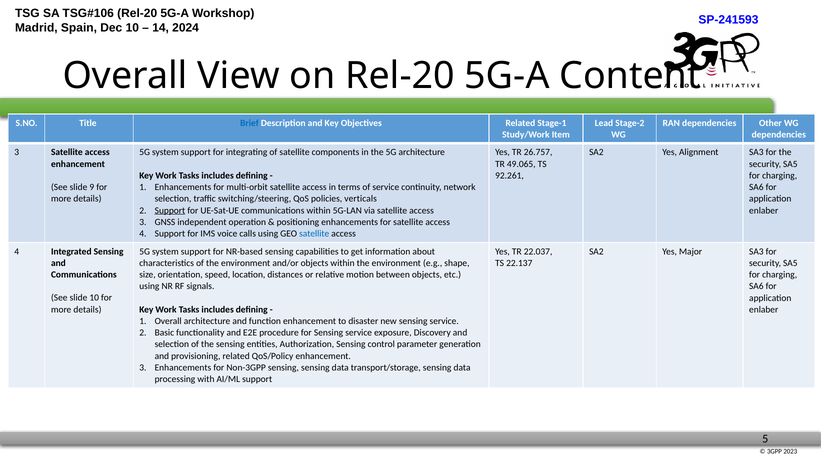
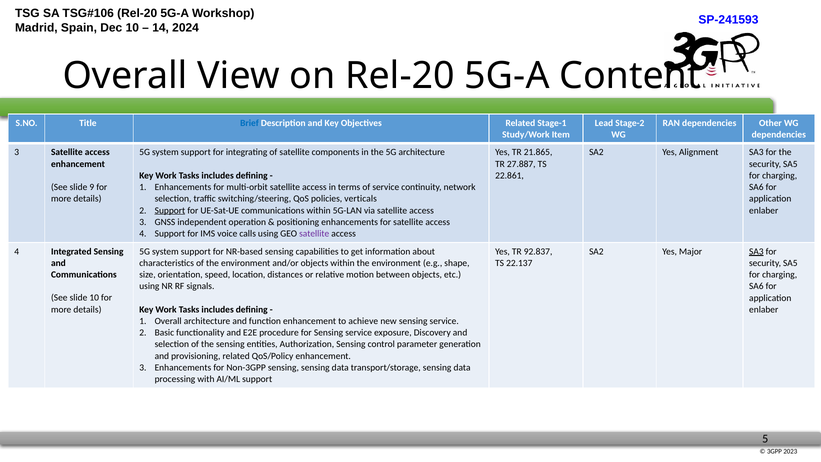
26.757: 26.757 -> 21.865
49.065: 49.065 -> 27.887
92.261: 92.261 -> 22.861
satellite at (314, 234) colour: blue -> purple
22.037: 22.037 -> 92.837
SA3 at (756, 251) underline: none -> present
disaster: disaster -> achieve
